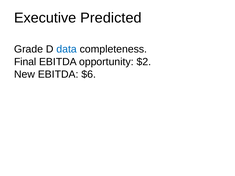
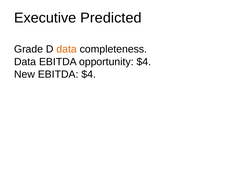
data at (67, 49) colour: blue -> orange
Final at (25, 62): Final -> Data
opportunity $2: $2 -> $4
EBITDA $6: $6 -> $4
